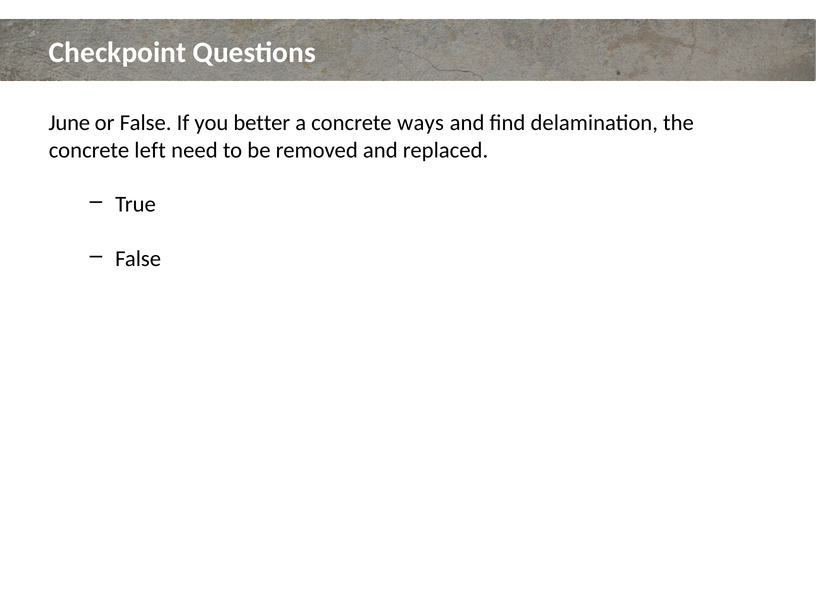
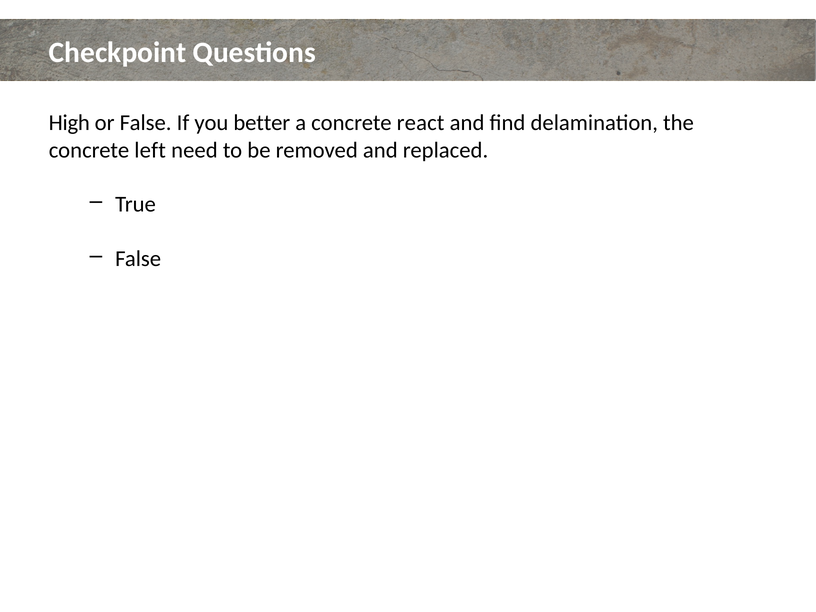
June: June -> High
ways: ways -> react
